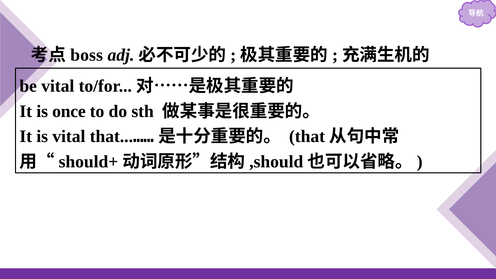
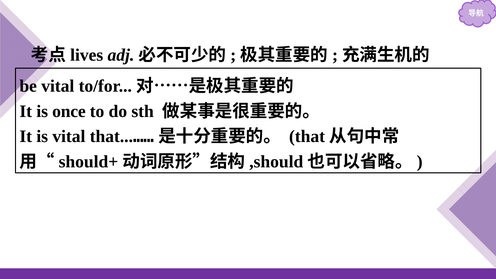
boss: boss -> lives
